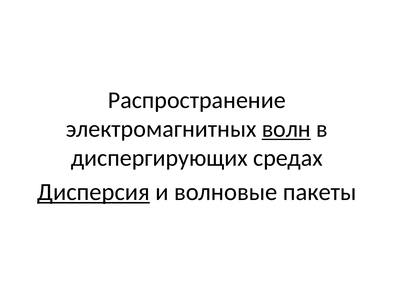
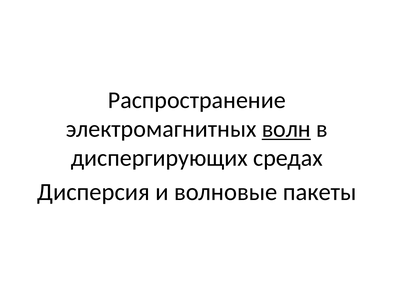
Дисперсия underline: present -> none
